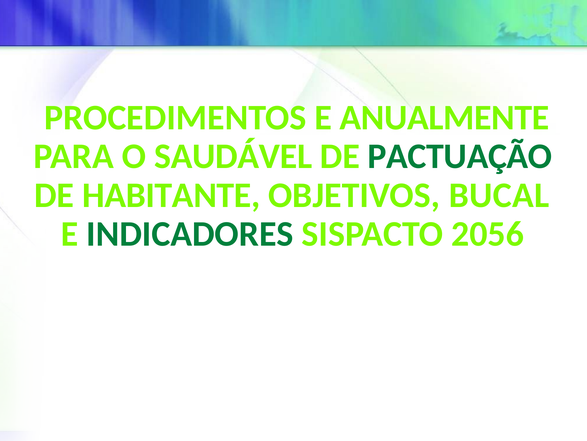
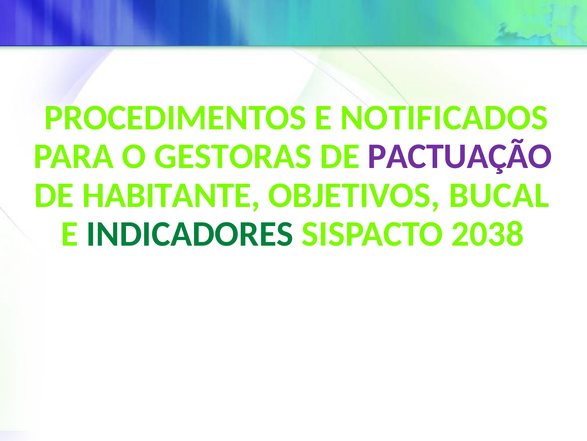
ANUALMENTE: ANUALMENTE -> NOTIFICADOS
SAUDÁVEL: SAUDÁVEL -> GESTORAS
PACTUAÇÃO colour: green -> purple
2056: 2056 -> 2038
